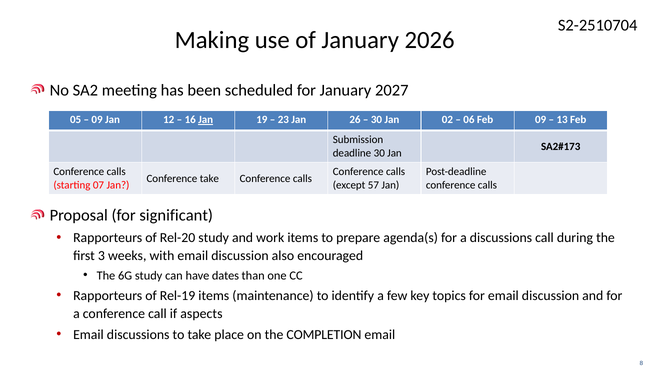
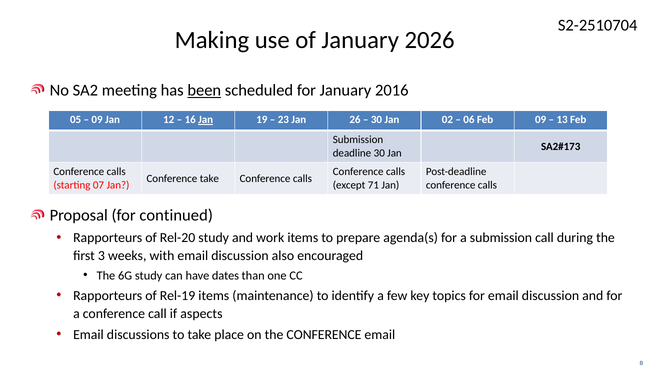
been underline: none -> present
2027: 2027 -> 2016
57: 57 -> 71
significant: significant -> continued
a discussions: discussions -> submission
the COMPLETION: COMPLETION -> CONFERENCE
